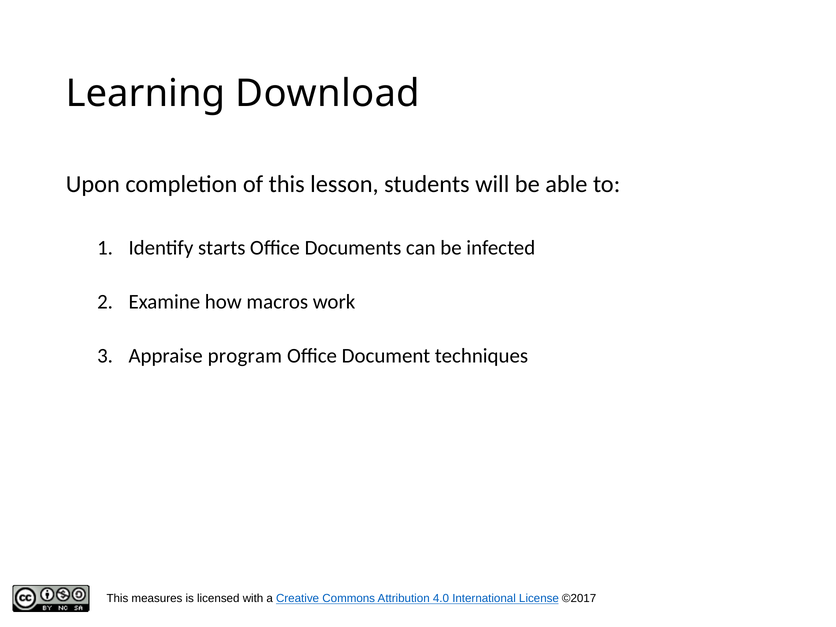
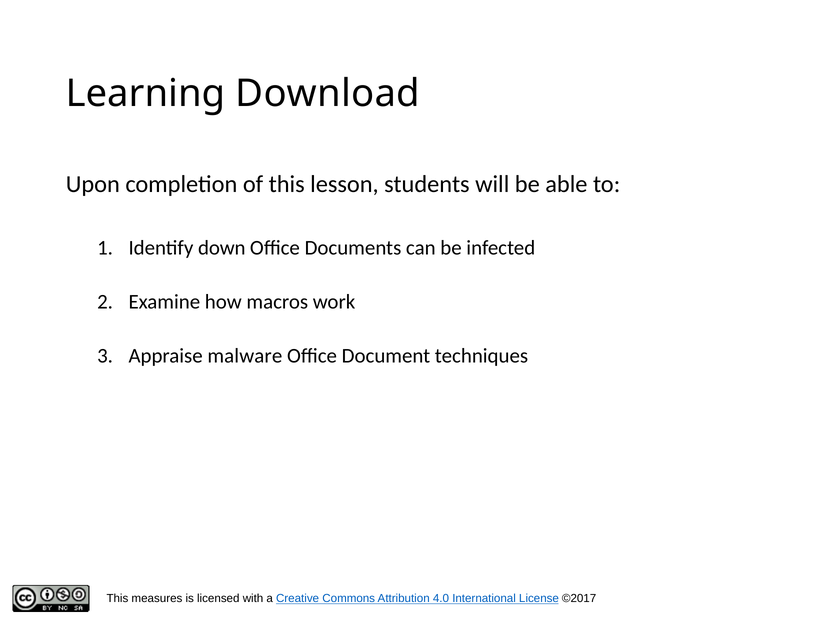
starts: starts -> down
program: program -> malware
